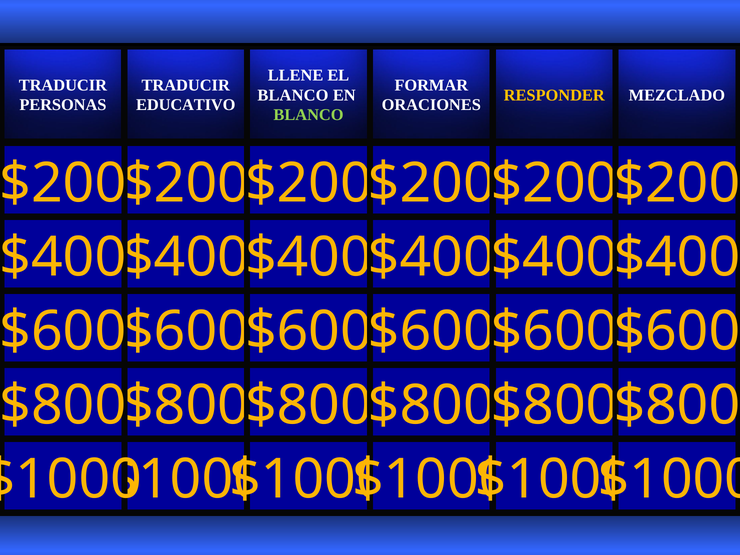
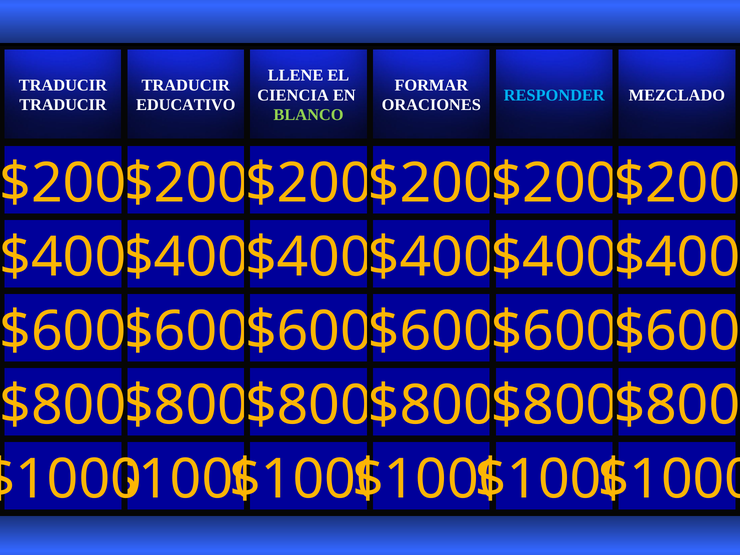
BLANCO at (293, 95): BLANCO -> CIENCIA
RESPONDER colour: yellow -> light blue
PERSONAS at (63, 105): PERSONAS -> TRADUCIR
